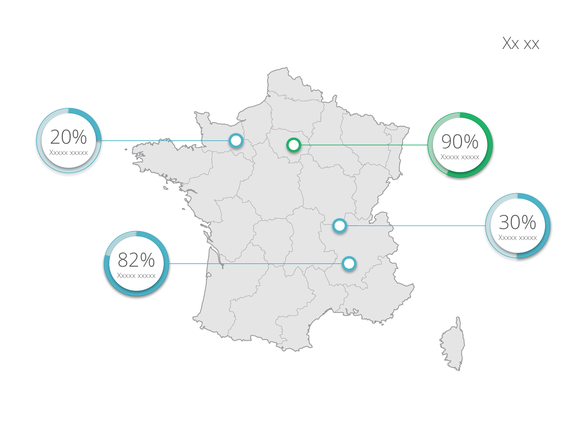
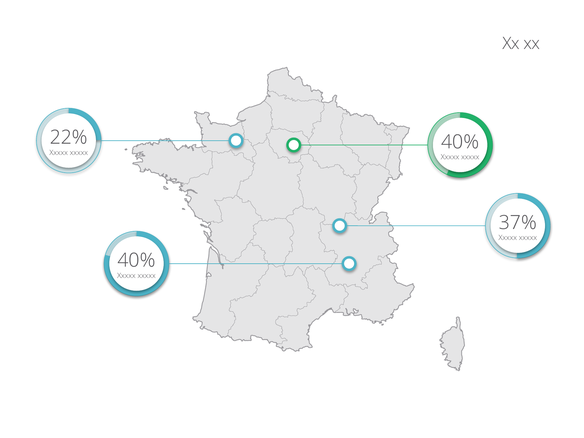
20%: 20% -> 22%
xxxxx 90%: 90% -> 40%
30%: 30% -> 37%
82% at (136, 261): 82% -> 40%
